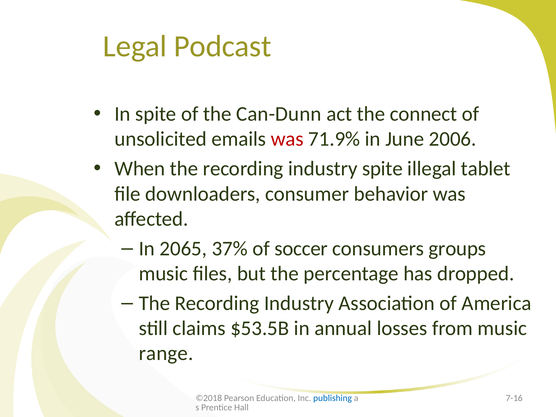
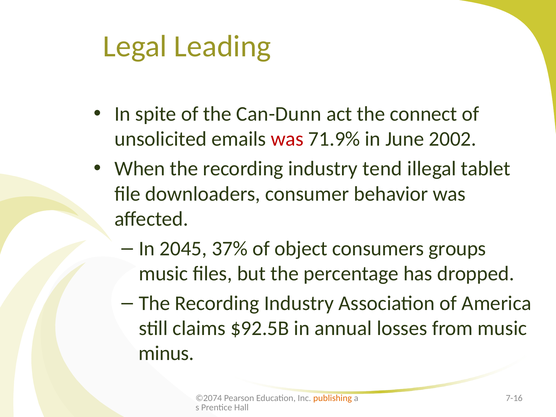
Podcast: Podcast -> Leading
2006: 2006 -> 2002
industry spite: spite -> tend
2065: 2065 -> 2045
soccer: soccer -> object
$53.5B: $53.5B -> $92.5B
range: range -> minus
©2018: ©2018 -> ©2074
publishing colour: blue -> orange
